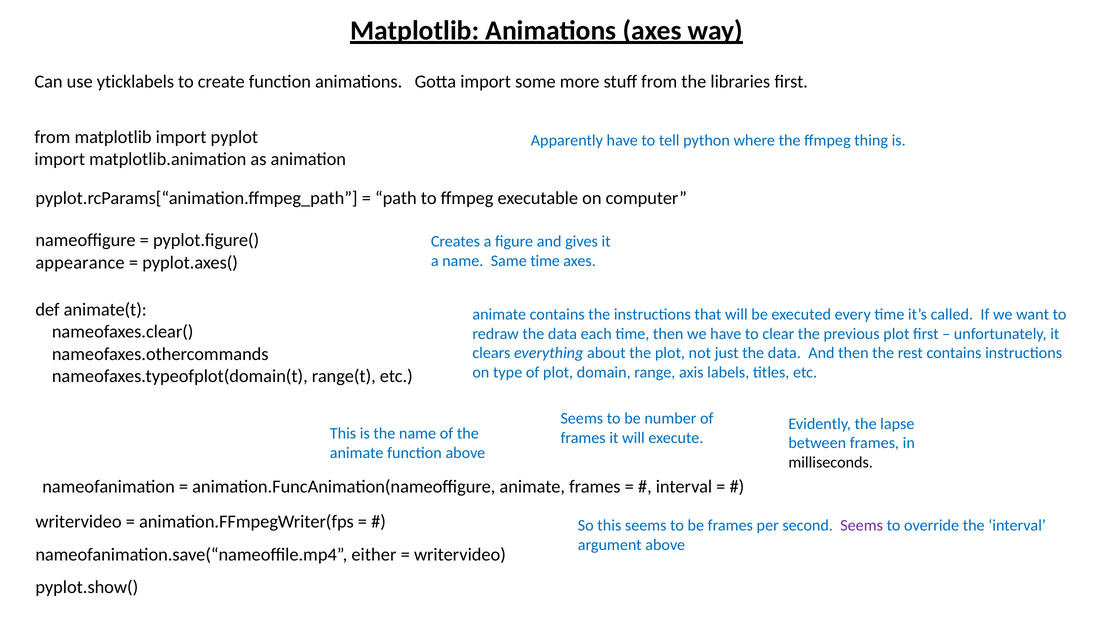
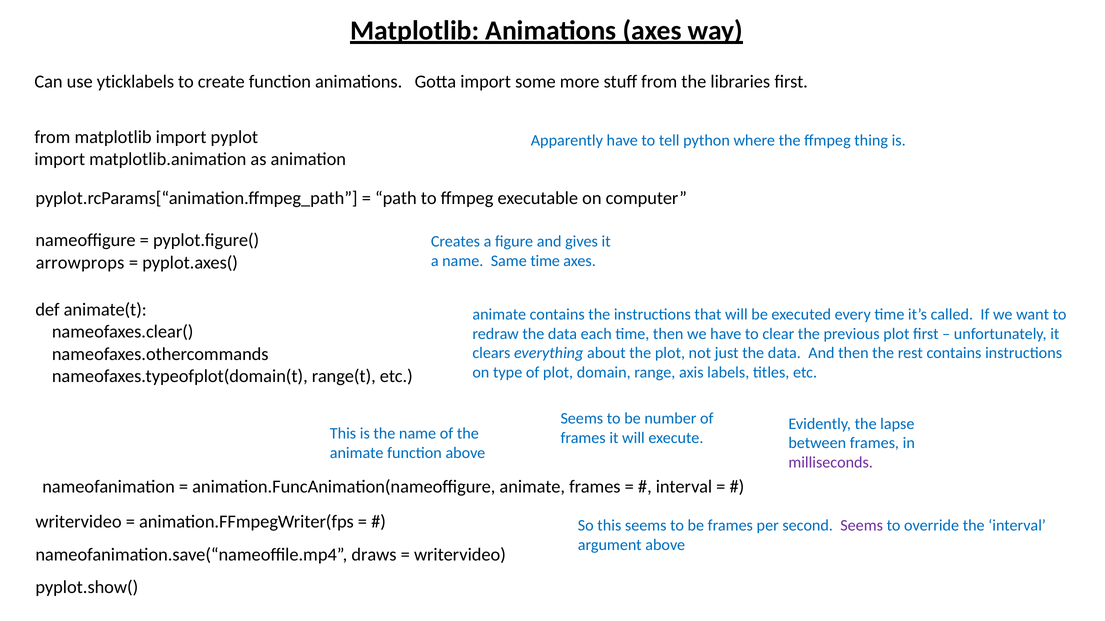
appearance: appearance -> arrowprops
milliseconds colour: black -> purple
either: either -> draws
